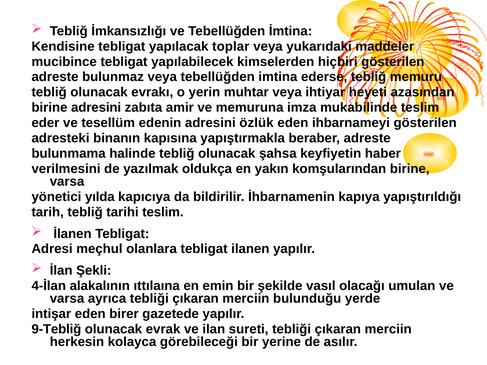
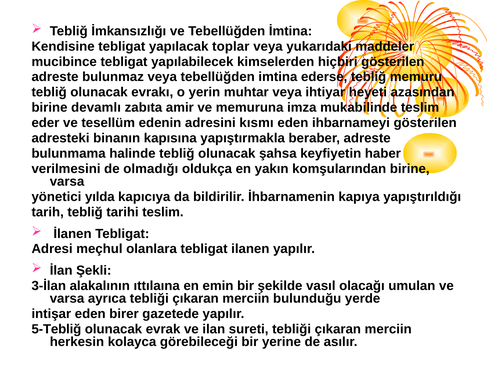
birine adresini: adresini -> devamlı
özlük: özlük -> kısmı
yazılmak: yazılmak -> olmadığı
4-İlan: 4-İlan -> 3-İlan
9-Tebliğ: 9-Tebliğ -> 5-Tebliğ
